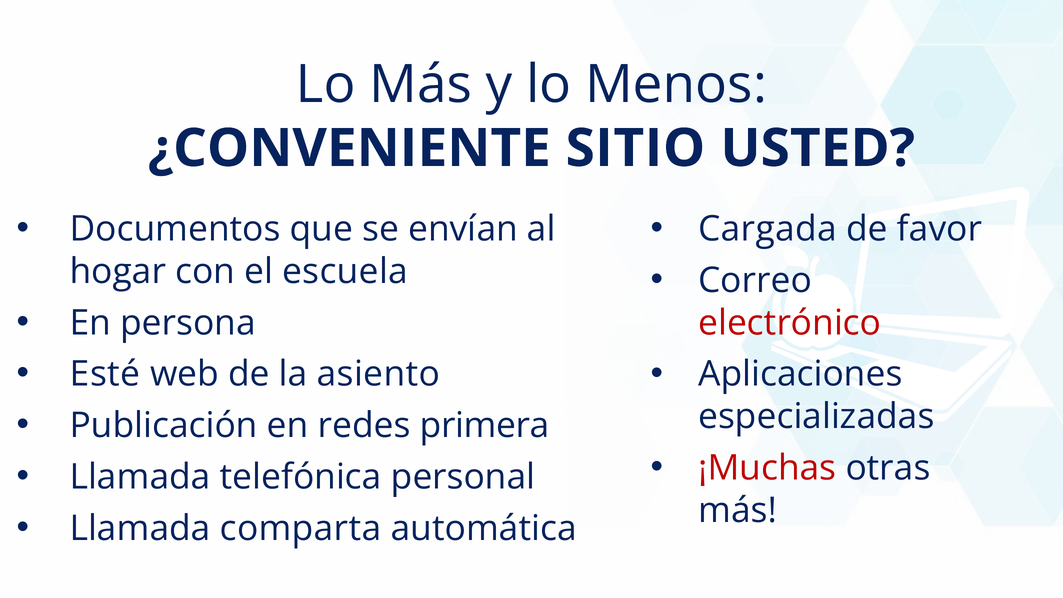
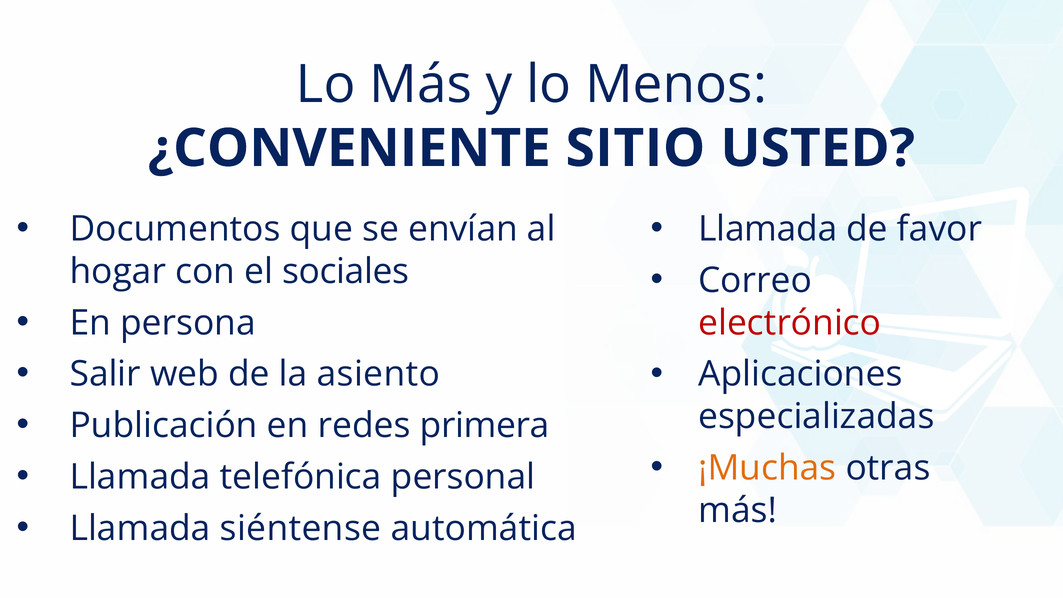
Cargada at (767, 229): Cargada -> Llamada
escuela: escuela -> sociales
Esté: Esté -> Salir
¡Muchas colour: red -> orange
comparta: comparta -> siéntense
